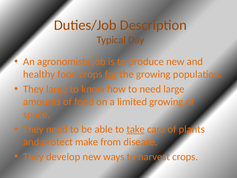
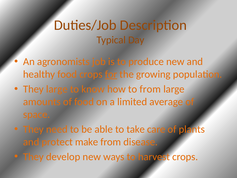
to need: need -> from
limited growing: growing -> average
take underline: present -> none
